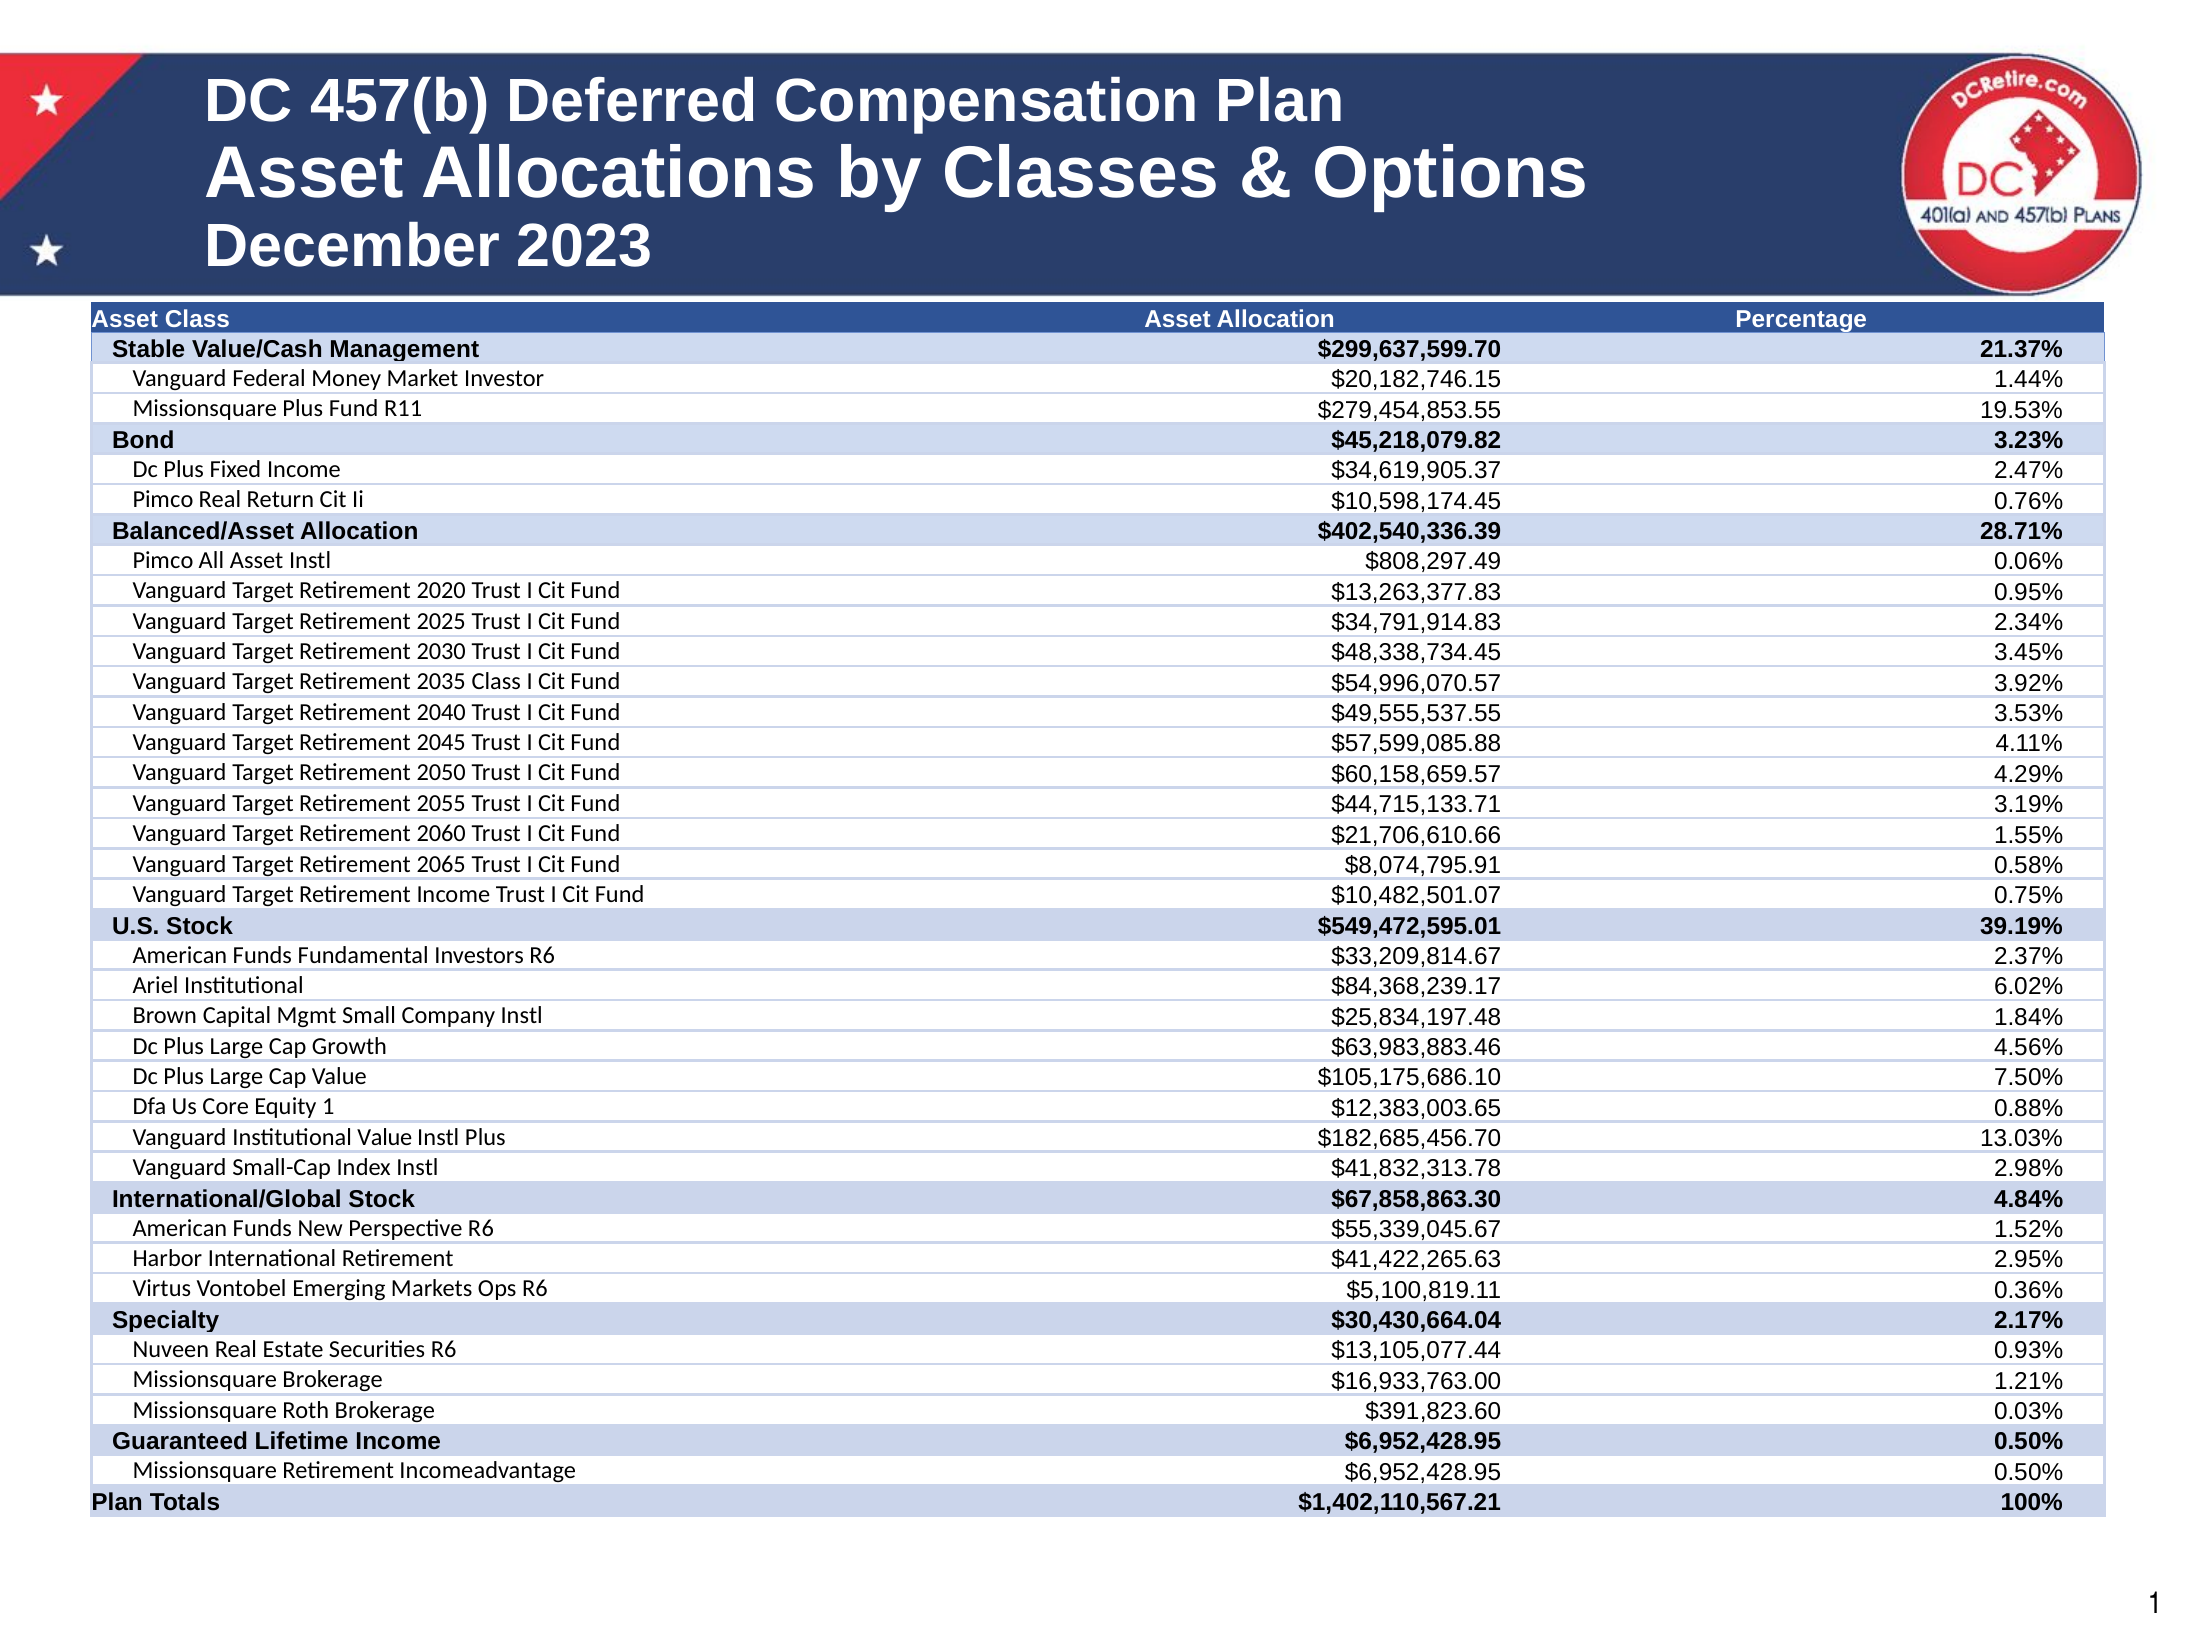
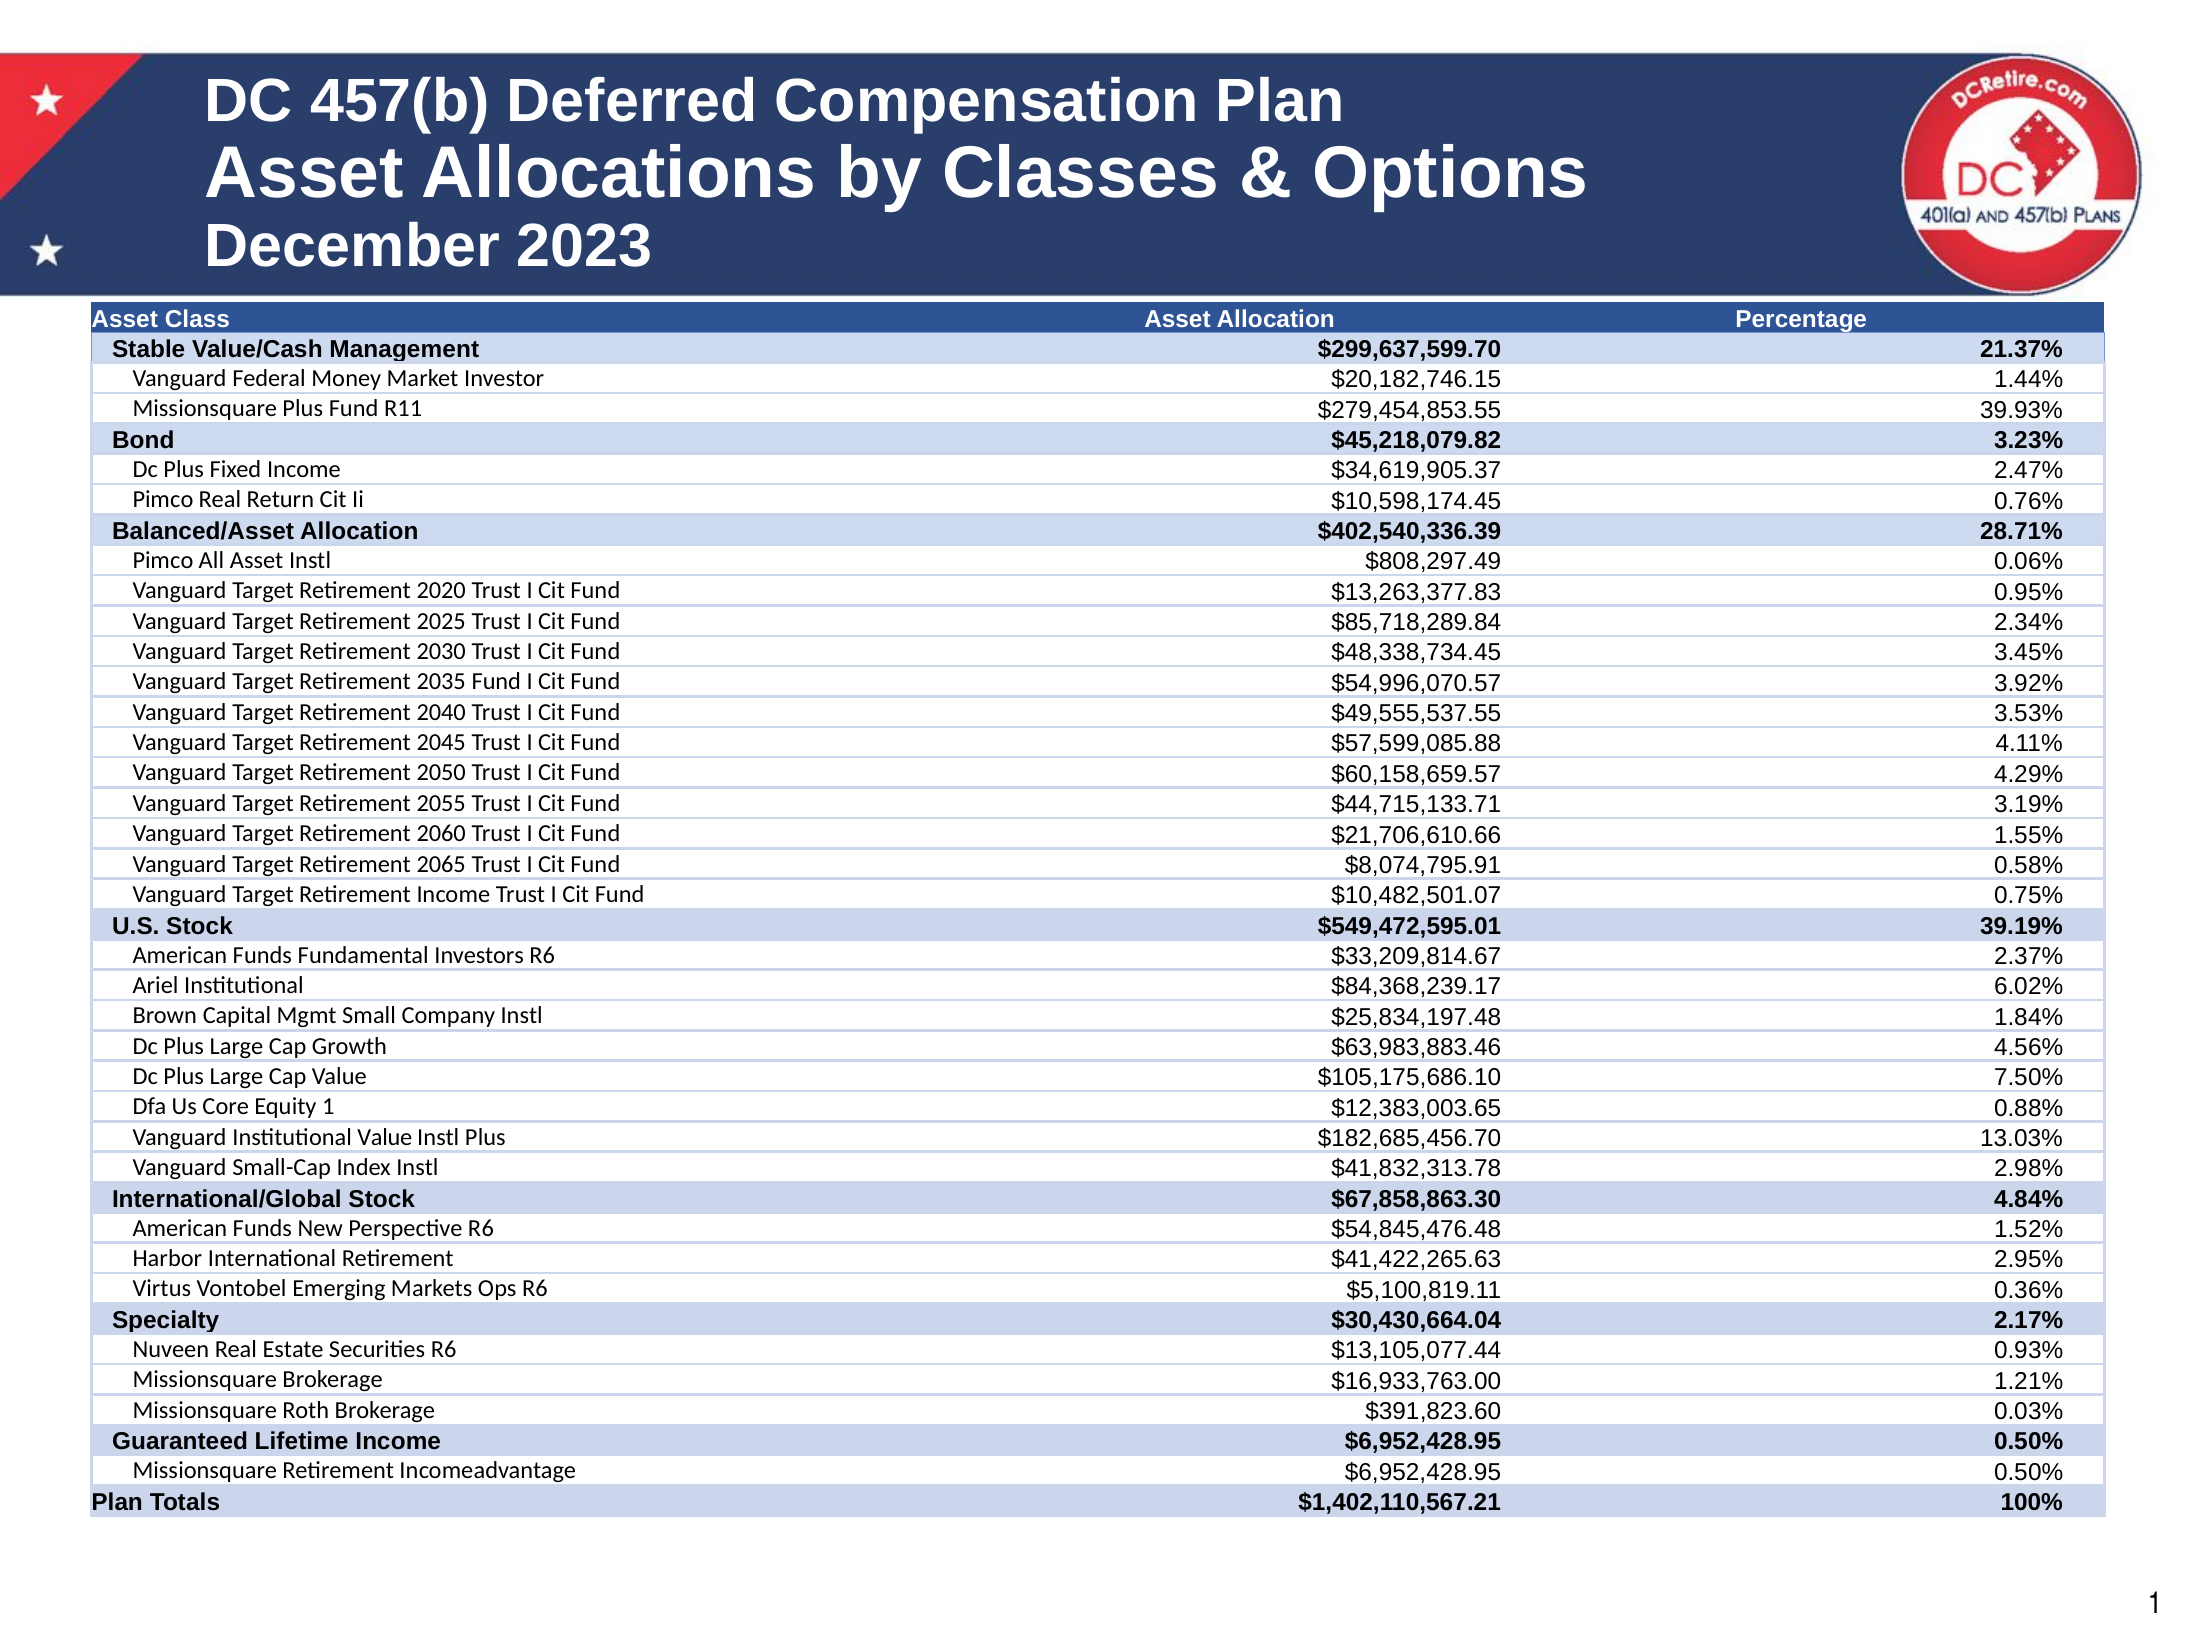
19.53%: 19.53% -> 39.93%
$34,791,914.83: $34,791,914.83 -> $85,718,289.84
2035 Class: Class -> Fund
$55,339,045.67: $55,339,045.67 -> $54,845,476.48
